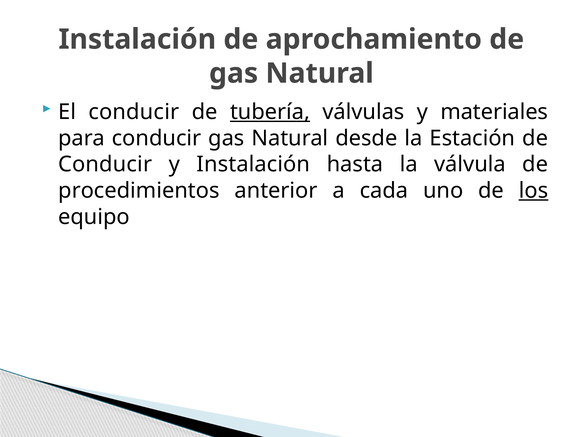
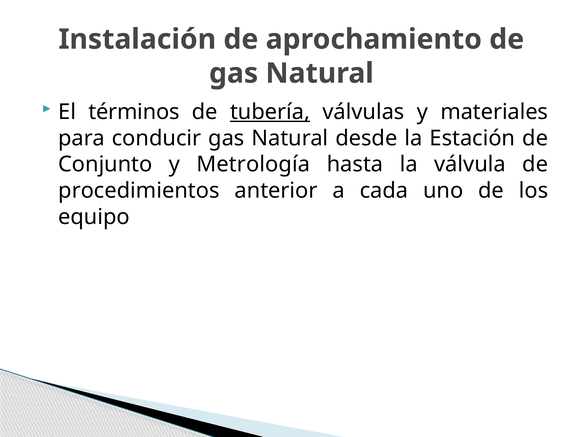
El conducir: conducir -> términos
Conducir at (105, 164): Conducir -> Conjunto
y Instalación: Instalación -> Metrología
los underline: present -> none
